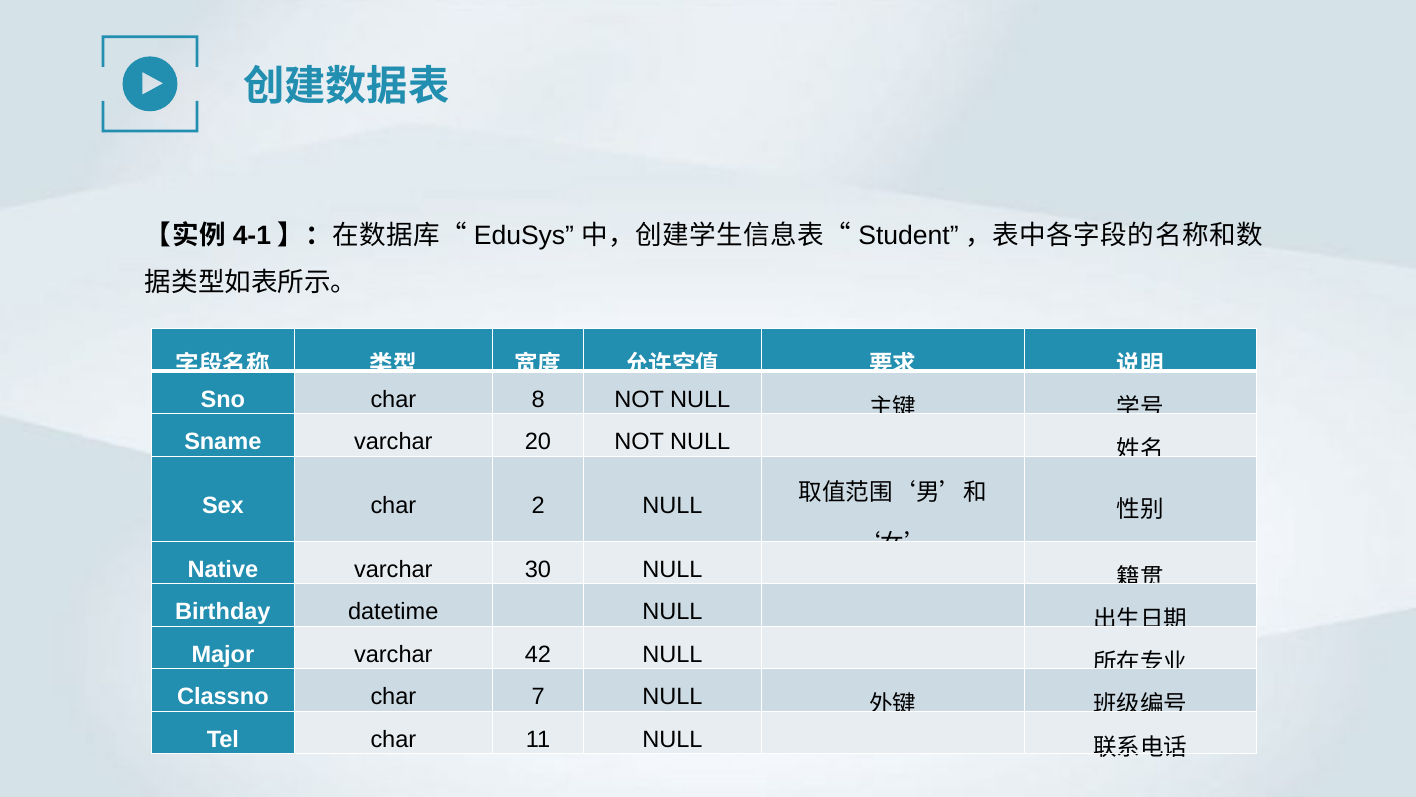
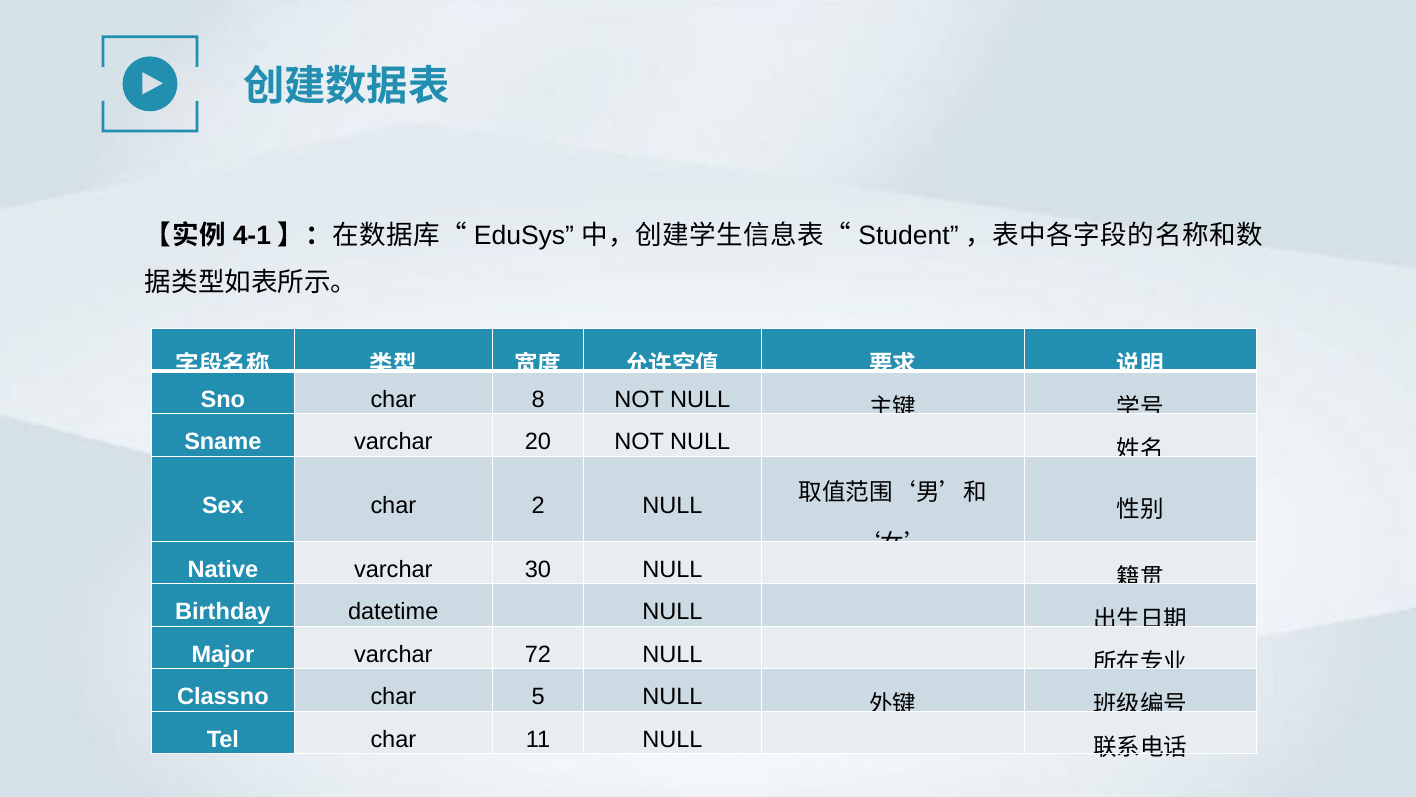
42: 42 -> 72
7: 7 -> 5
